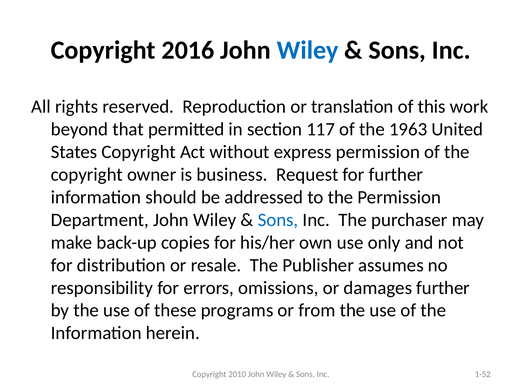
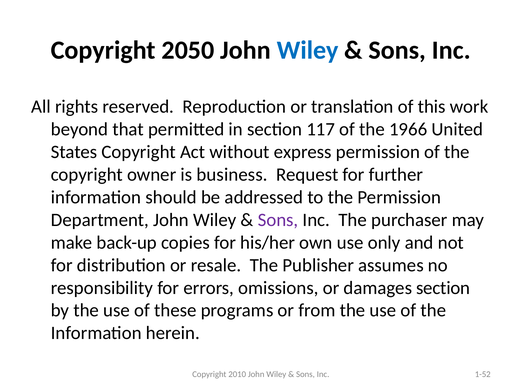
2016: 2016 -> 2050
1963: 1963 -> 1966
Sons at (278, 220) colour: blue -> purple
damages further: further -> section
